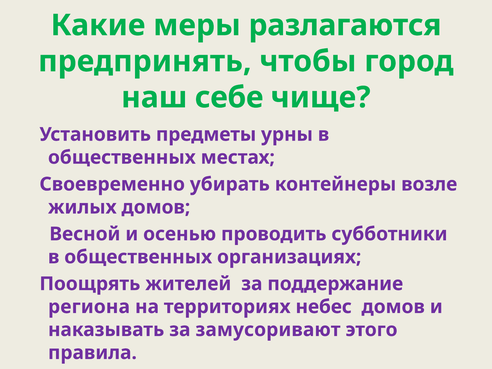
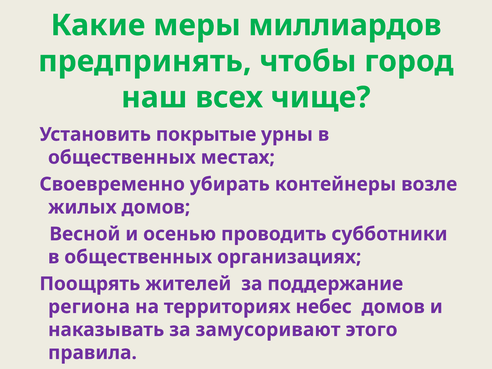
разлагаются: разлагаются -> миллиардов
себе: себе -> всех
предметы: предметы -> покрытые
